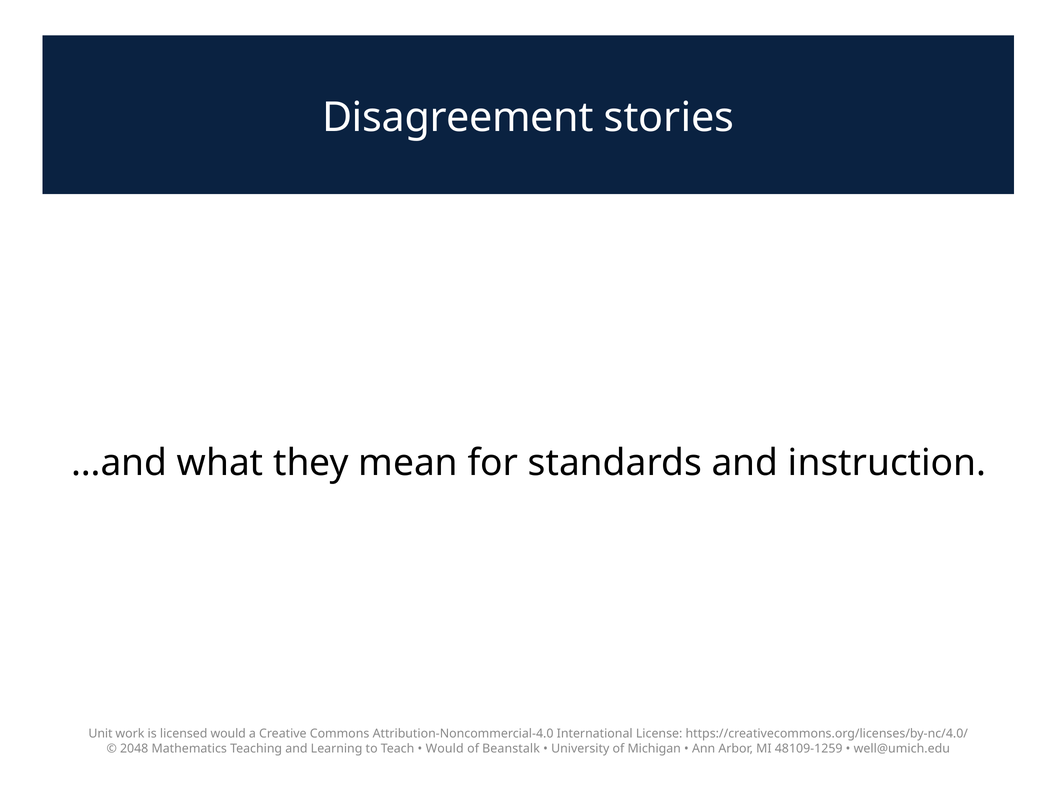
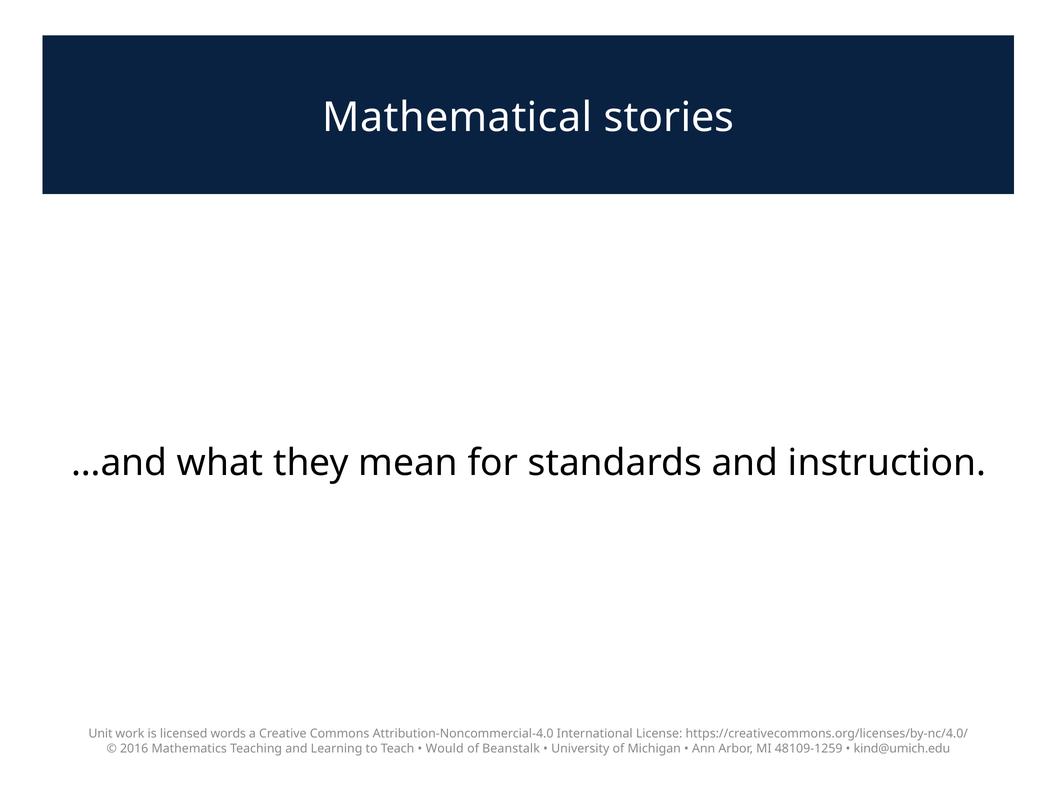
Disagreement: Disagreement -> Mathematical
licensed would: would -> words
2048: 2048 -> 2016
well@umich.edu: well@umich.edu -> kind@umich.edu
